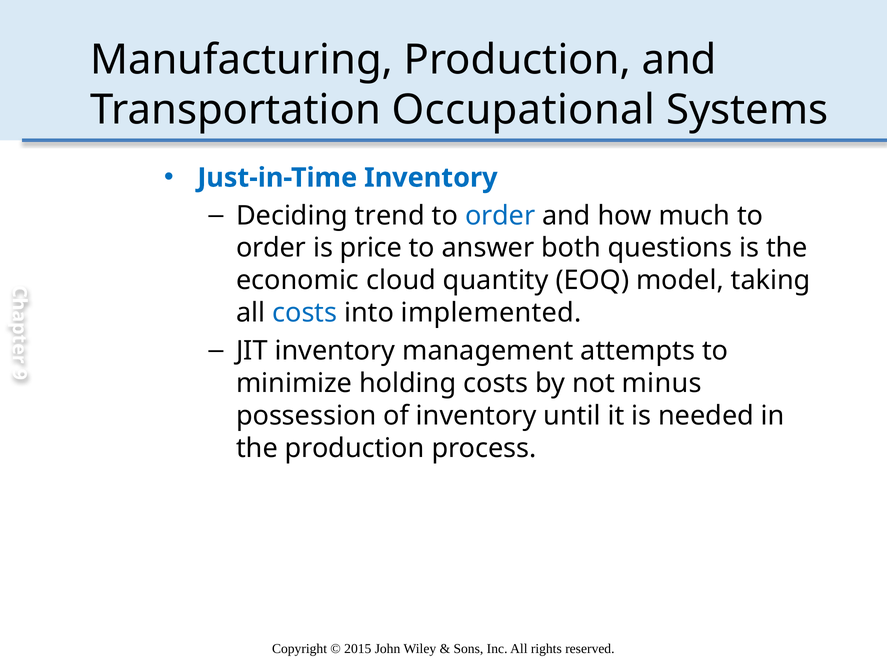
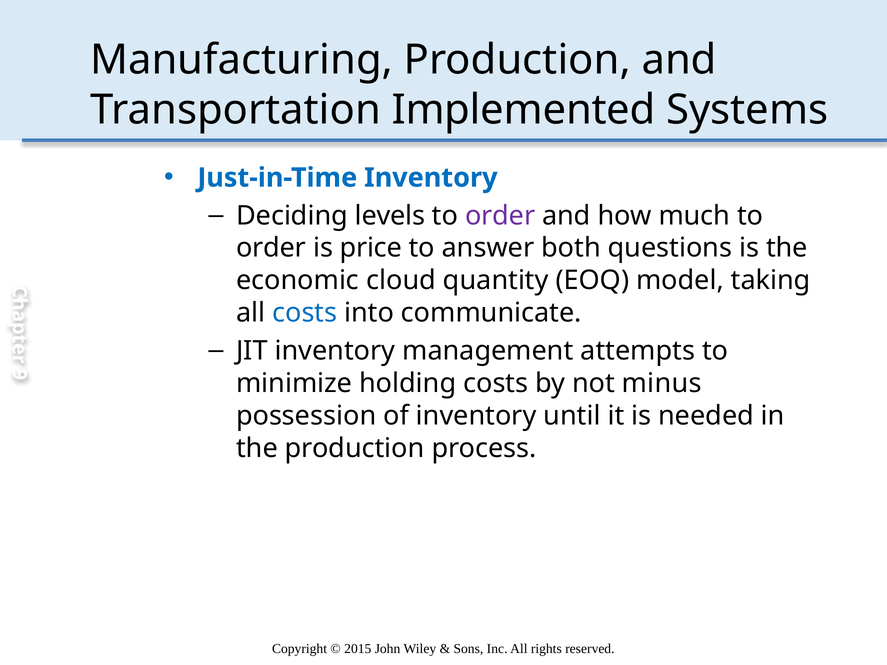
Occupational: Occupational -> Implemented
trend: trend -> levels
order at (500, 216) colour: blue -> purple
implemented: implemented -> communicate
